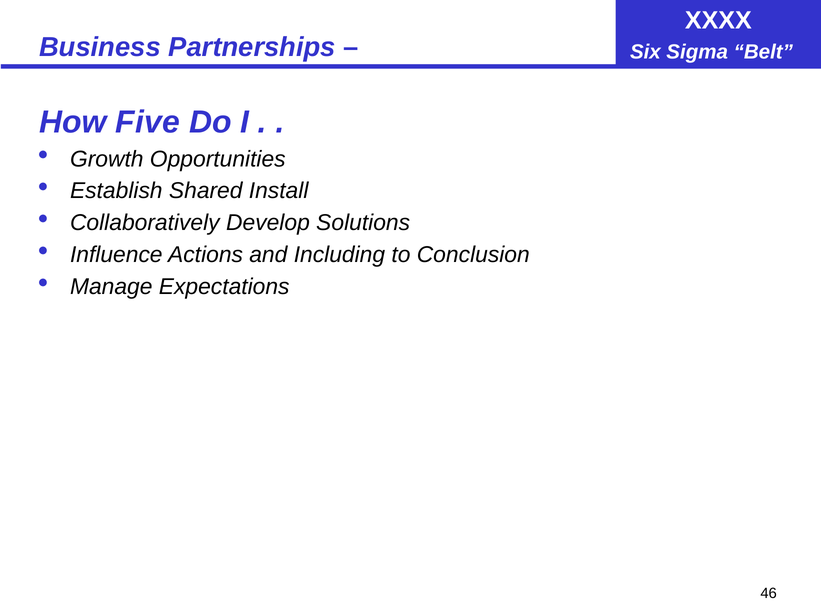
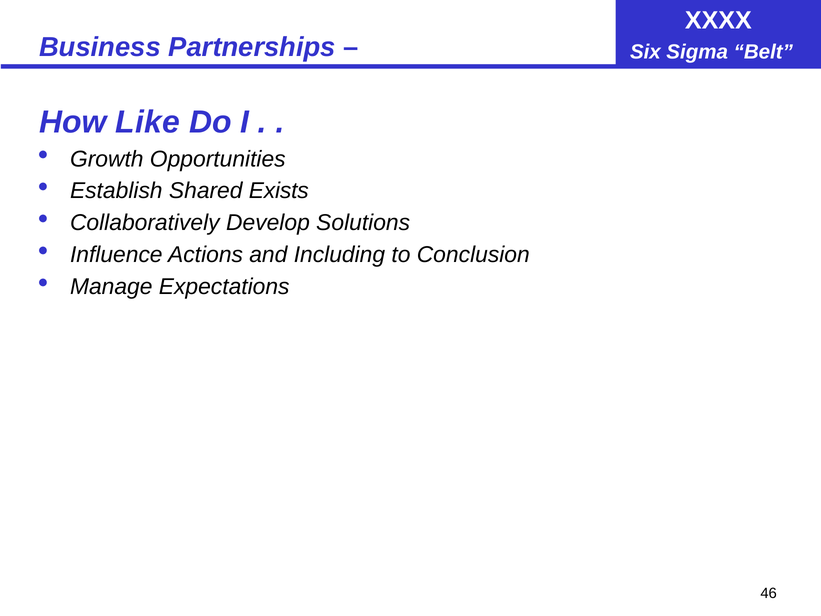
Five: Five -> Like
Install: Install -> Exists
